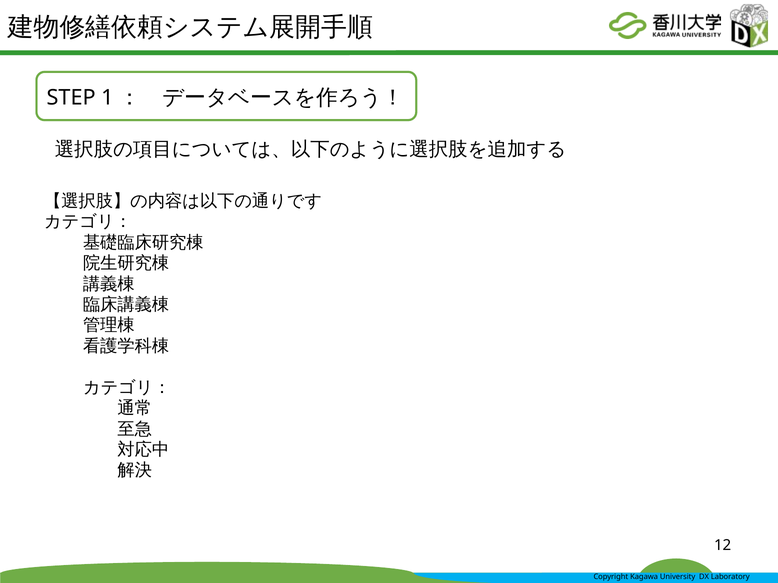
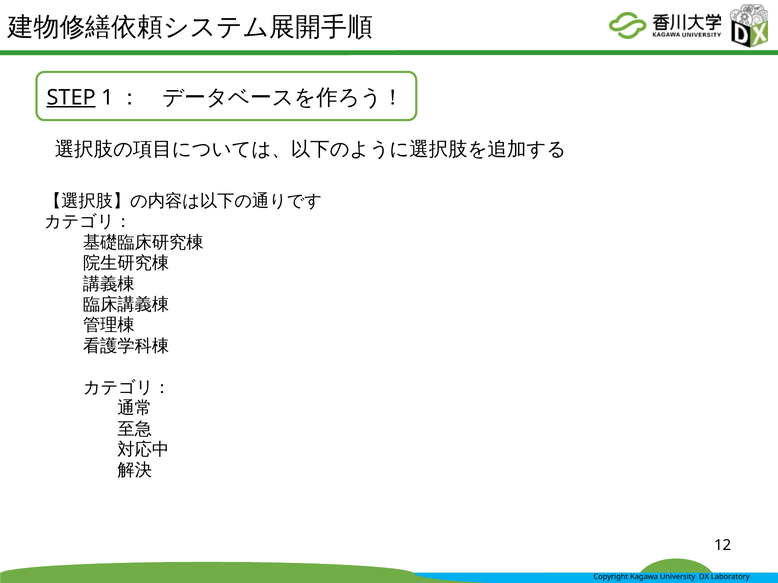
STEP underline: none -> present
